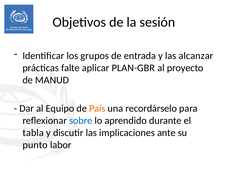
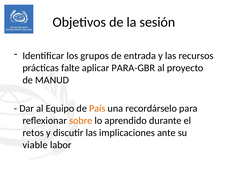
alcanzar: alcanzar -> recursos
PLAN-GBR: PLAN-GBR -> PARA-GBR
sobre colour: blue -> orange
tabla: tabla -> retos
punto: punto -> viable
